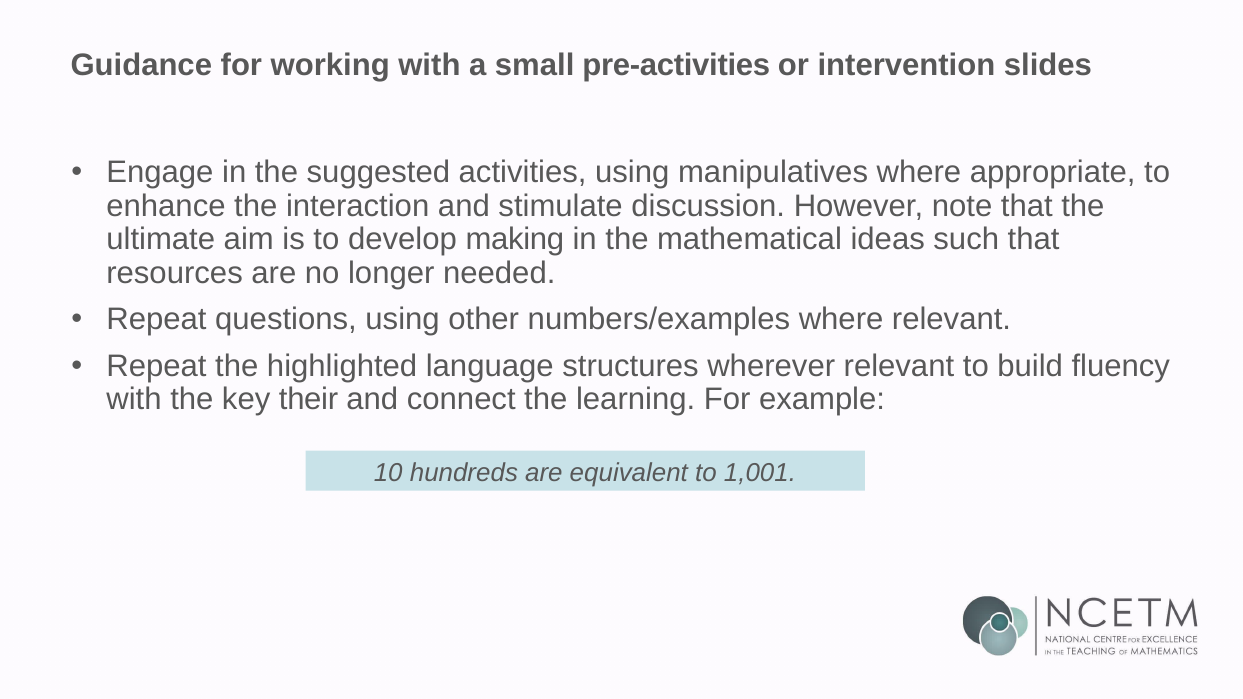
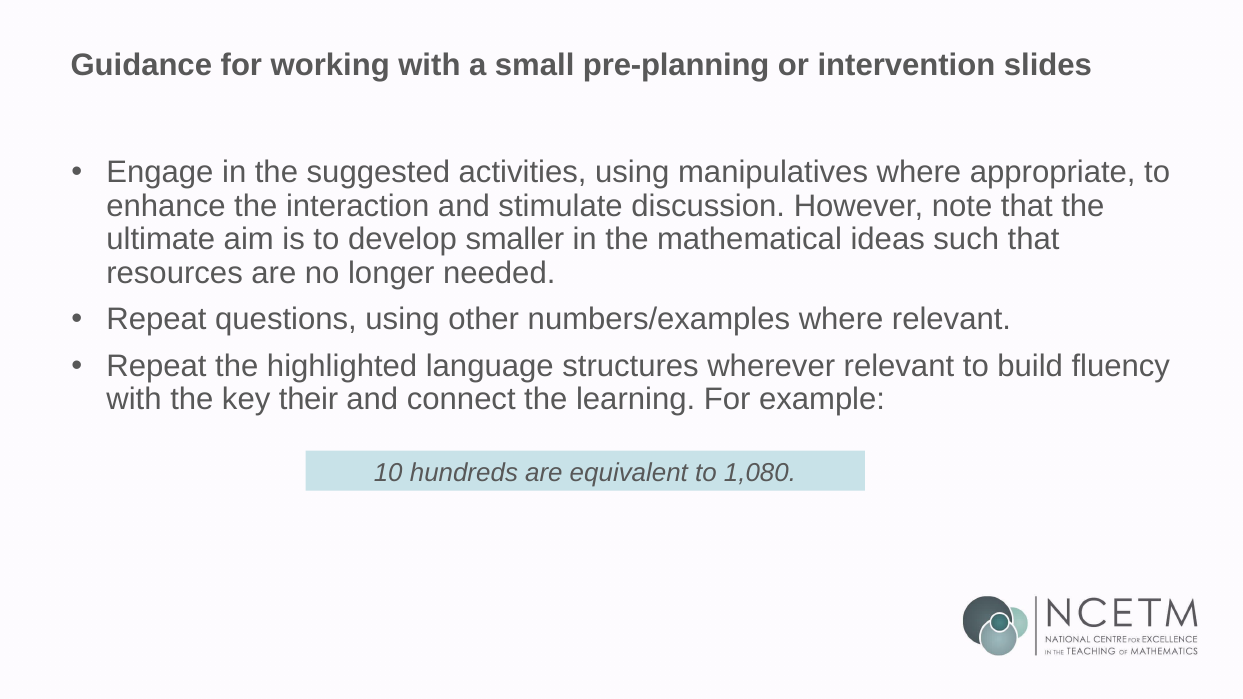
pre-activities: pre-activities -> pre-planning
making: making -> smaller
1,001: 1,001 -> 1,080
